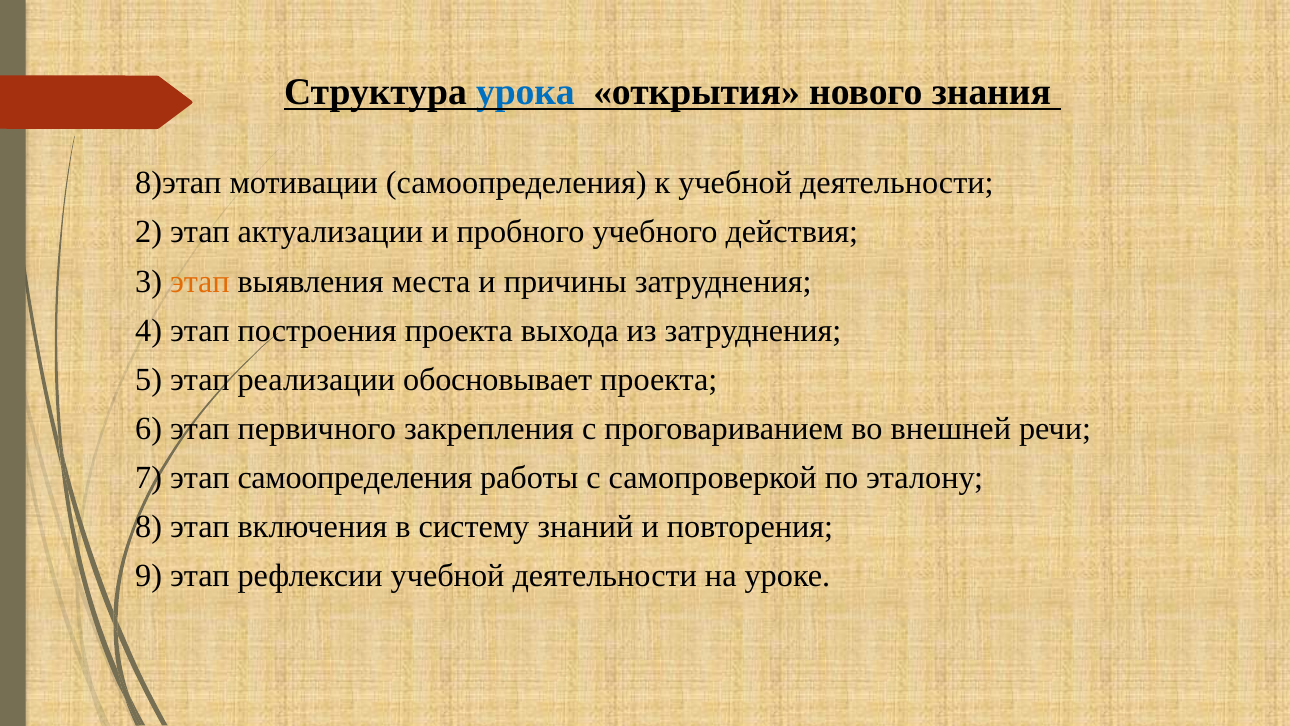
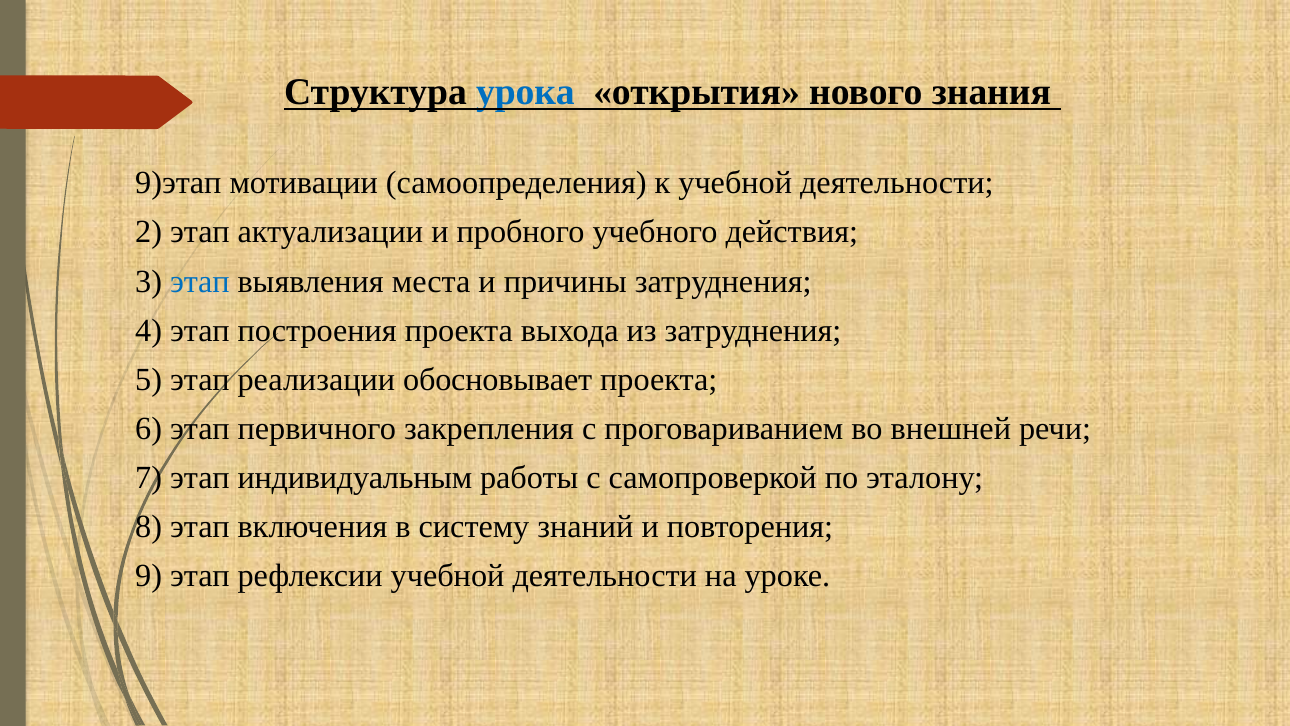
8)этап: 8)этап -> 9)этап
этап at (200, 281) colour: orange -> blue
этап самоопределения: самоопределения -> индивидуальным
